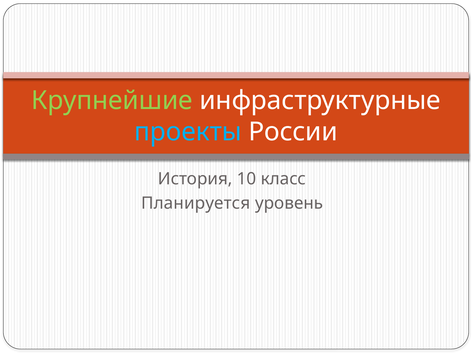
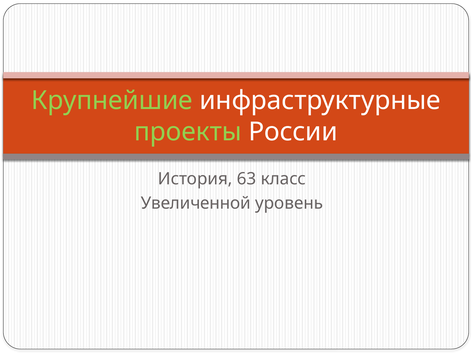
проекты colour: light blue -> light green
10: 10 -> 63
Планируется: Планируется -> Увеличенной
